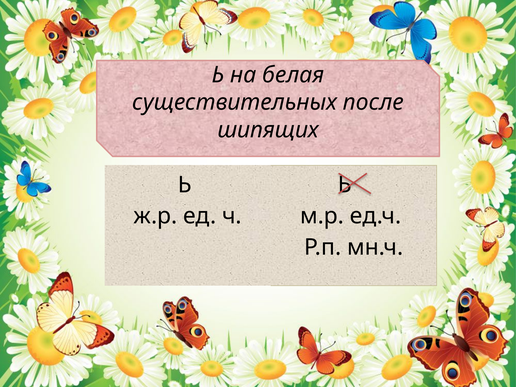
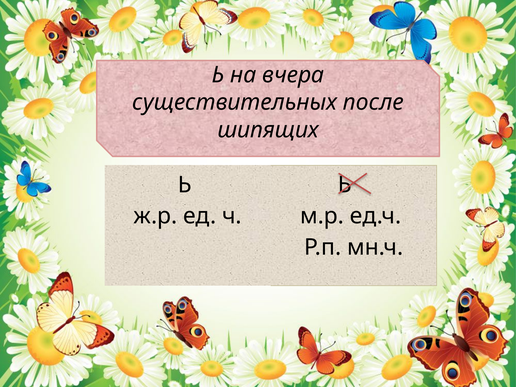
белая: белая -> вчера
